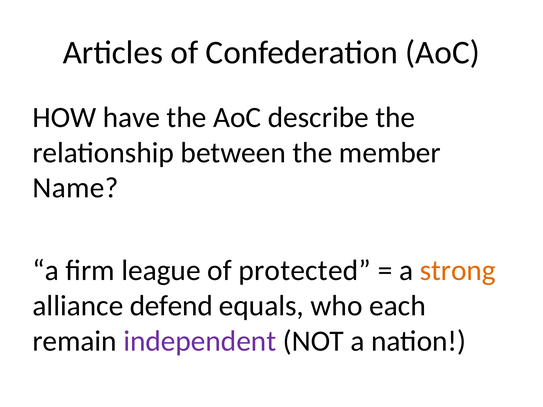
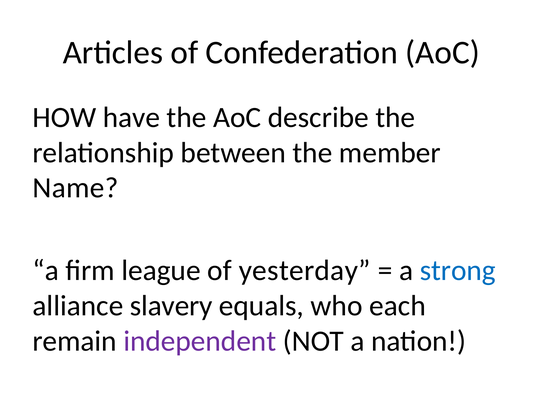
protected: protected -> yesterday
strong colour: orange -> blue
defend: defend -> slavery
